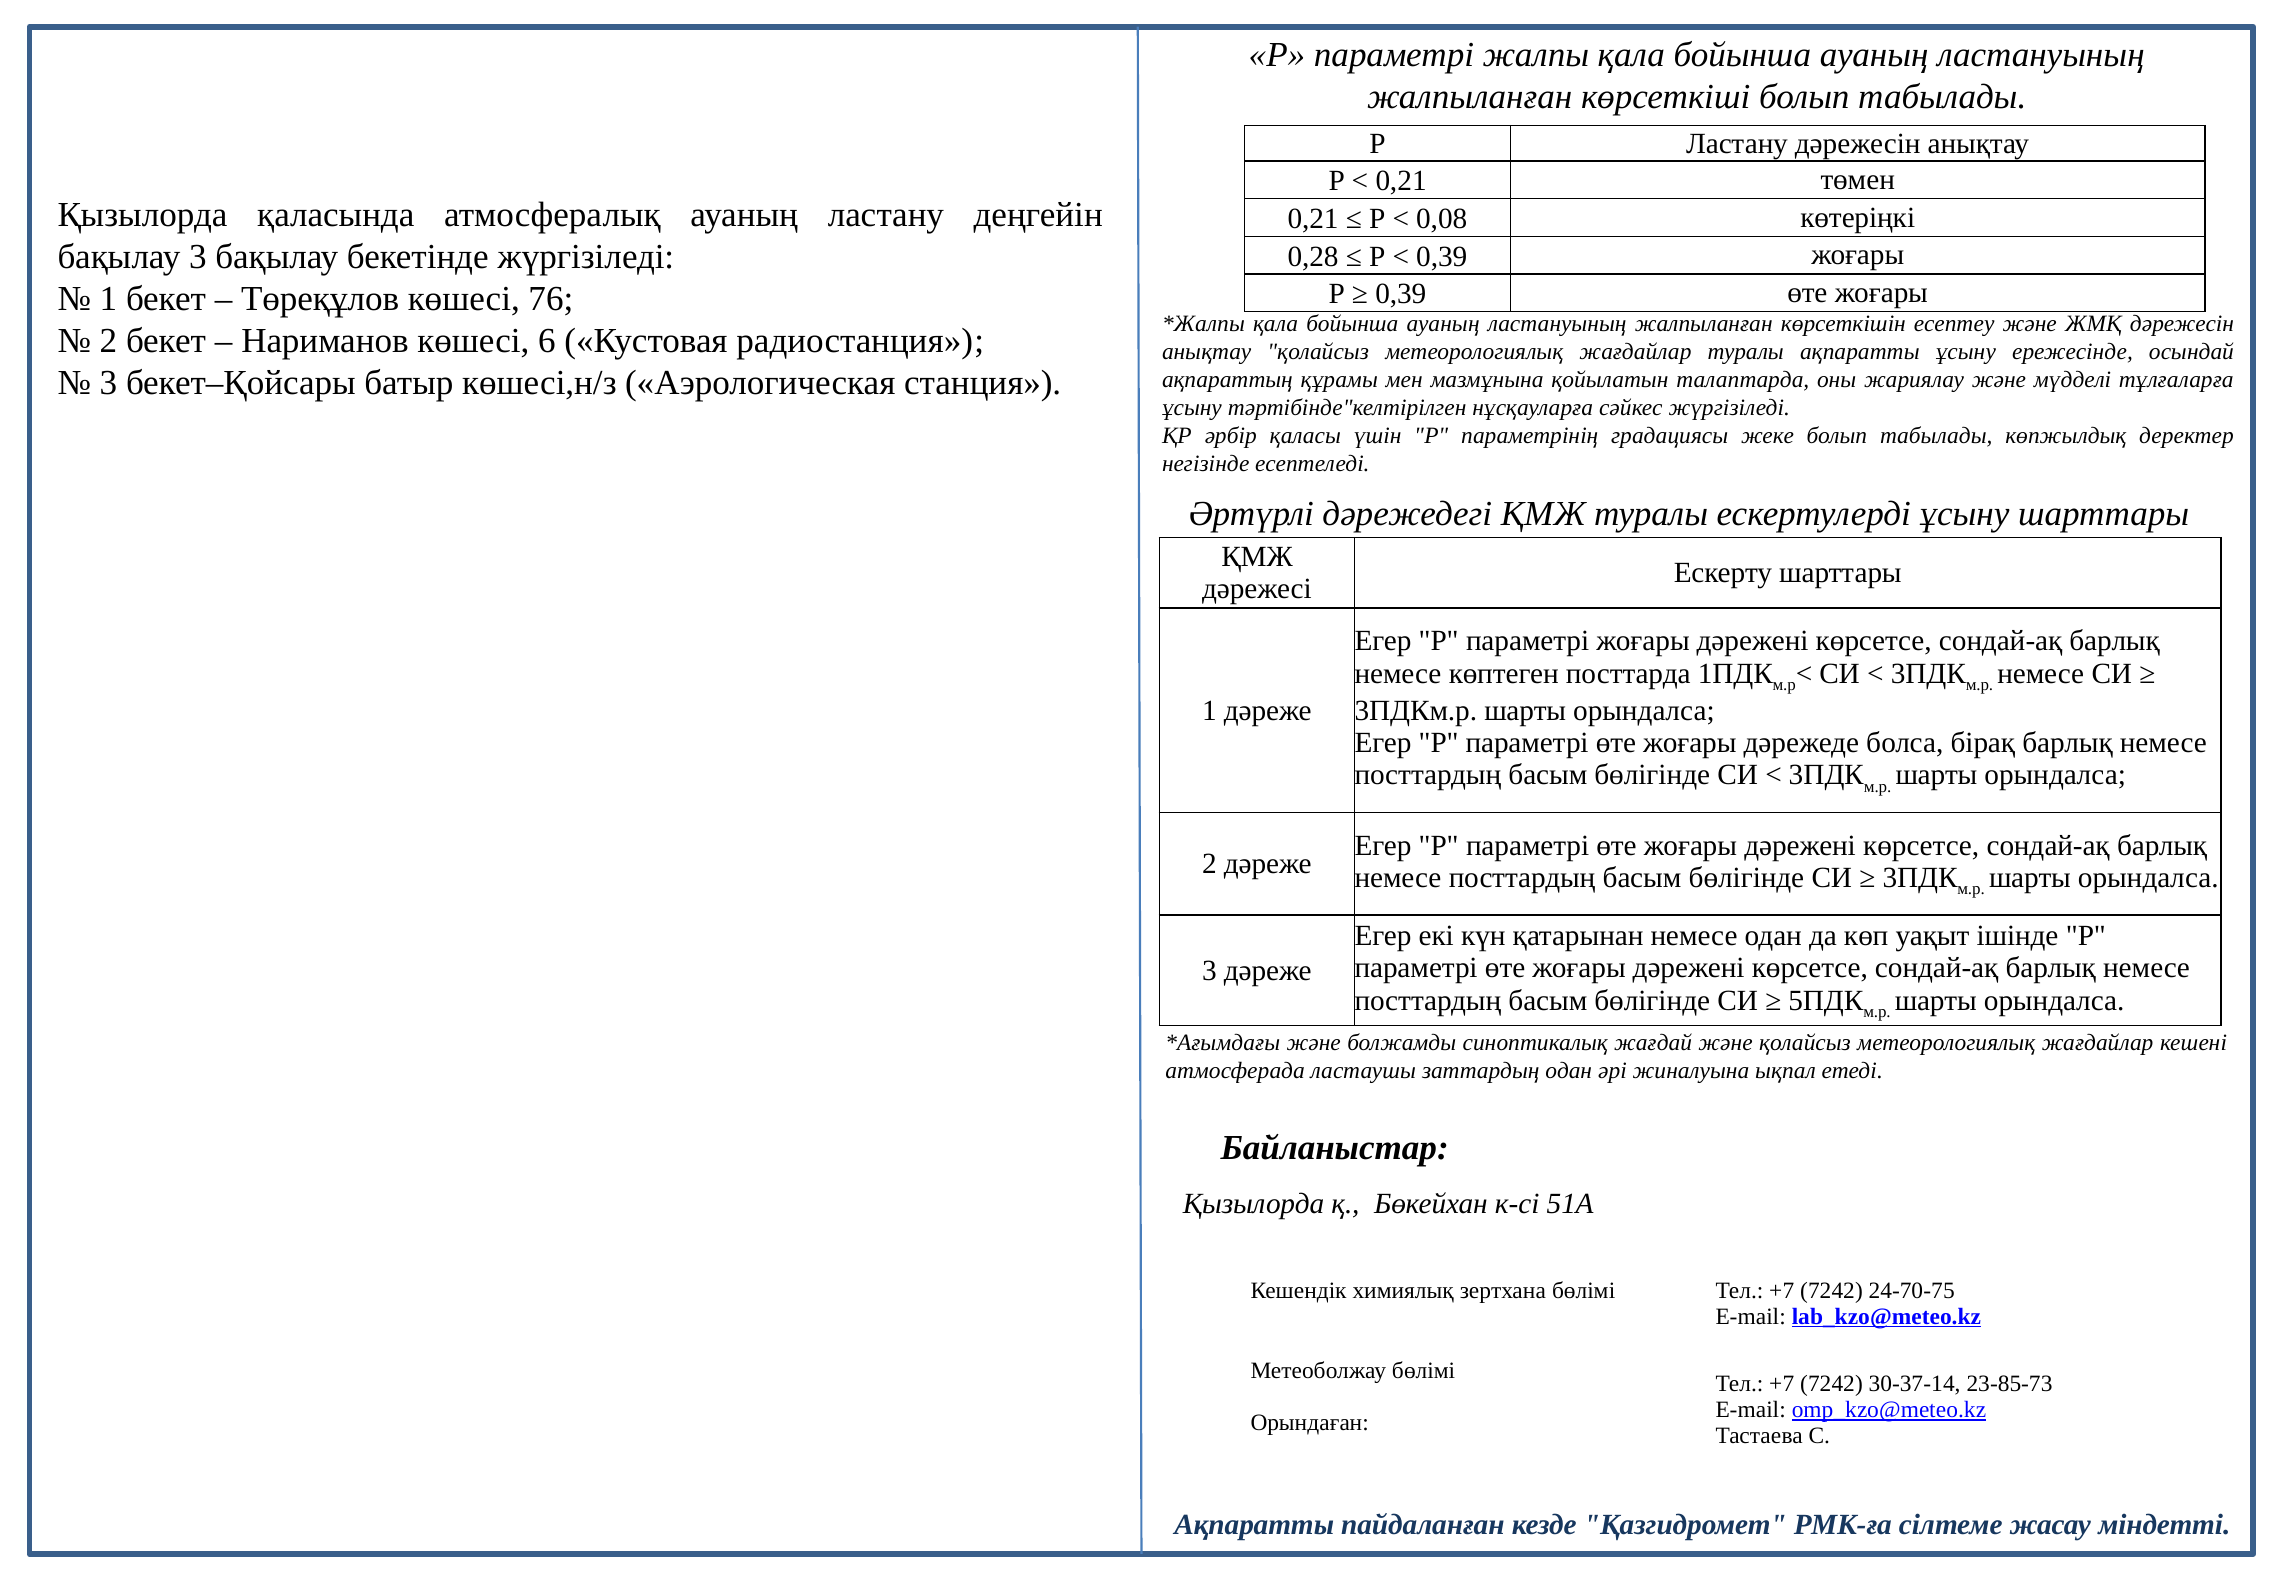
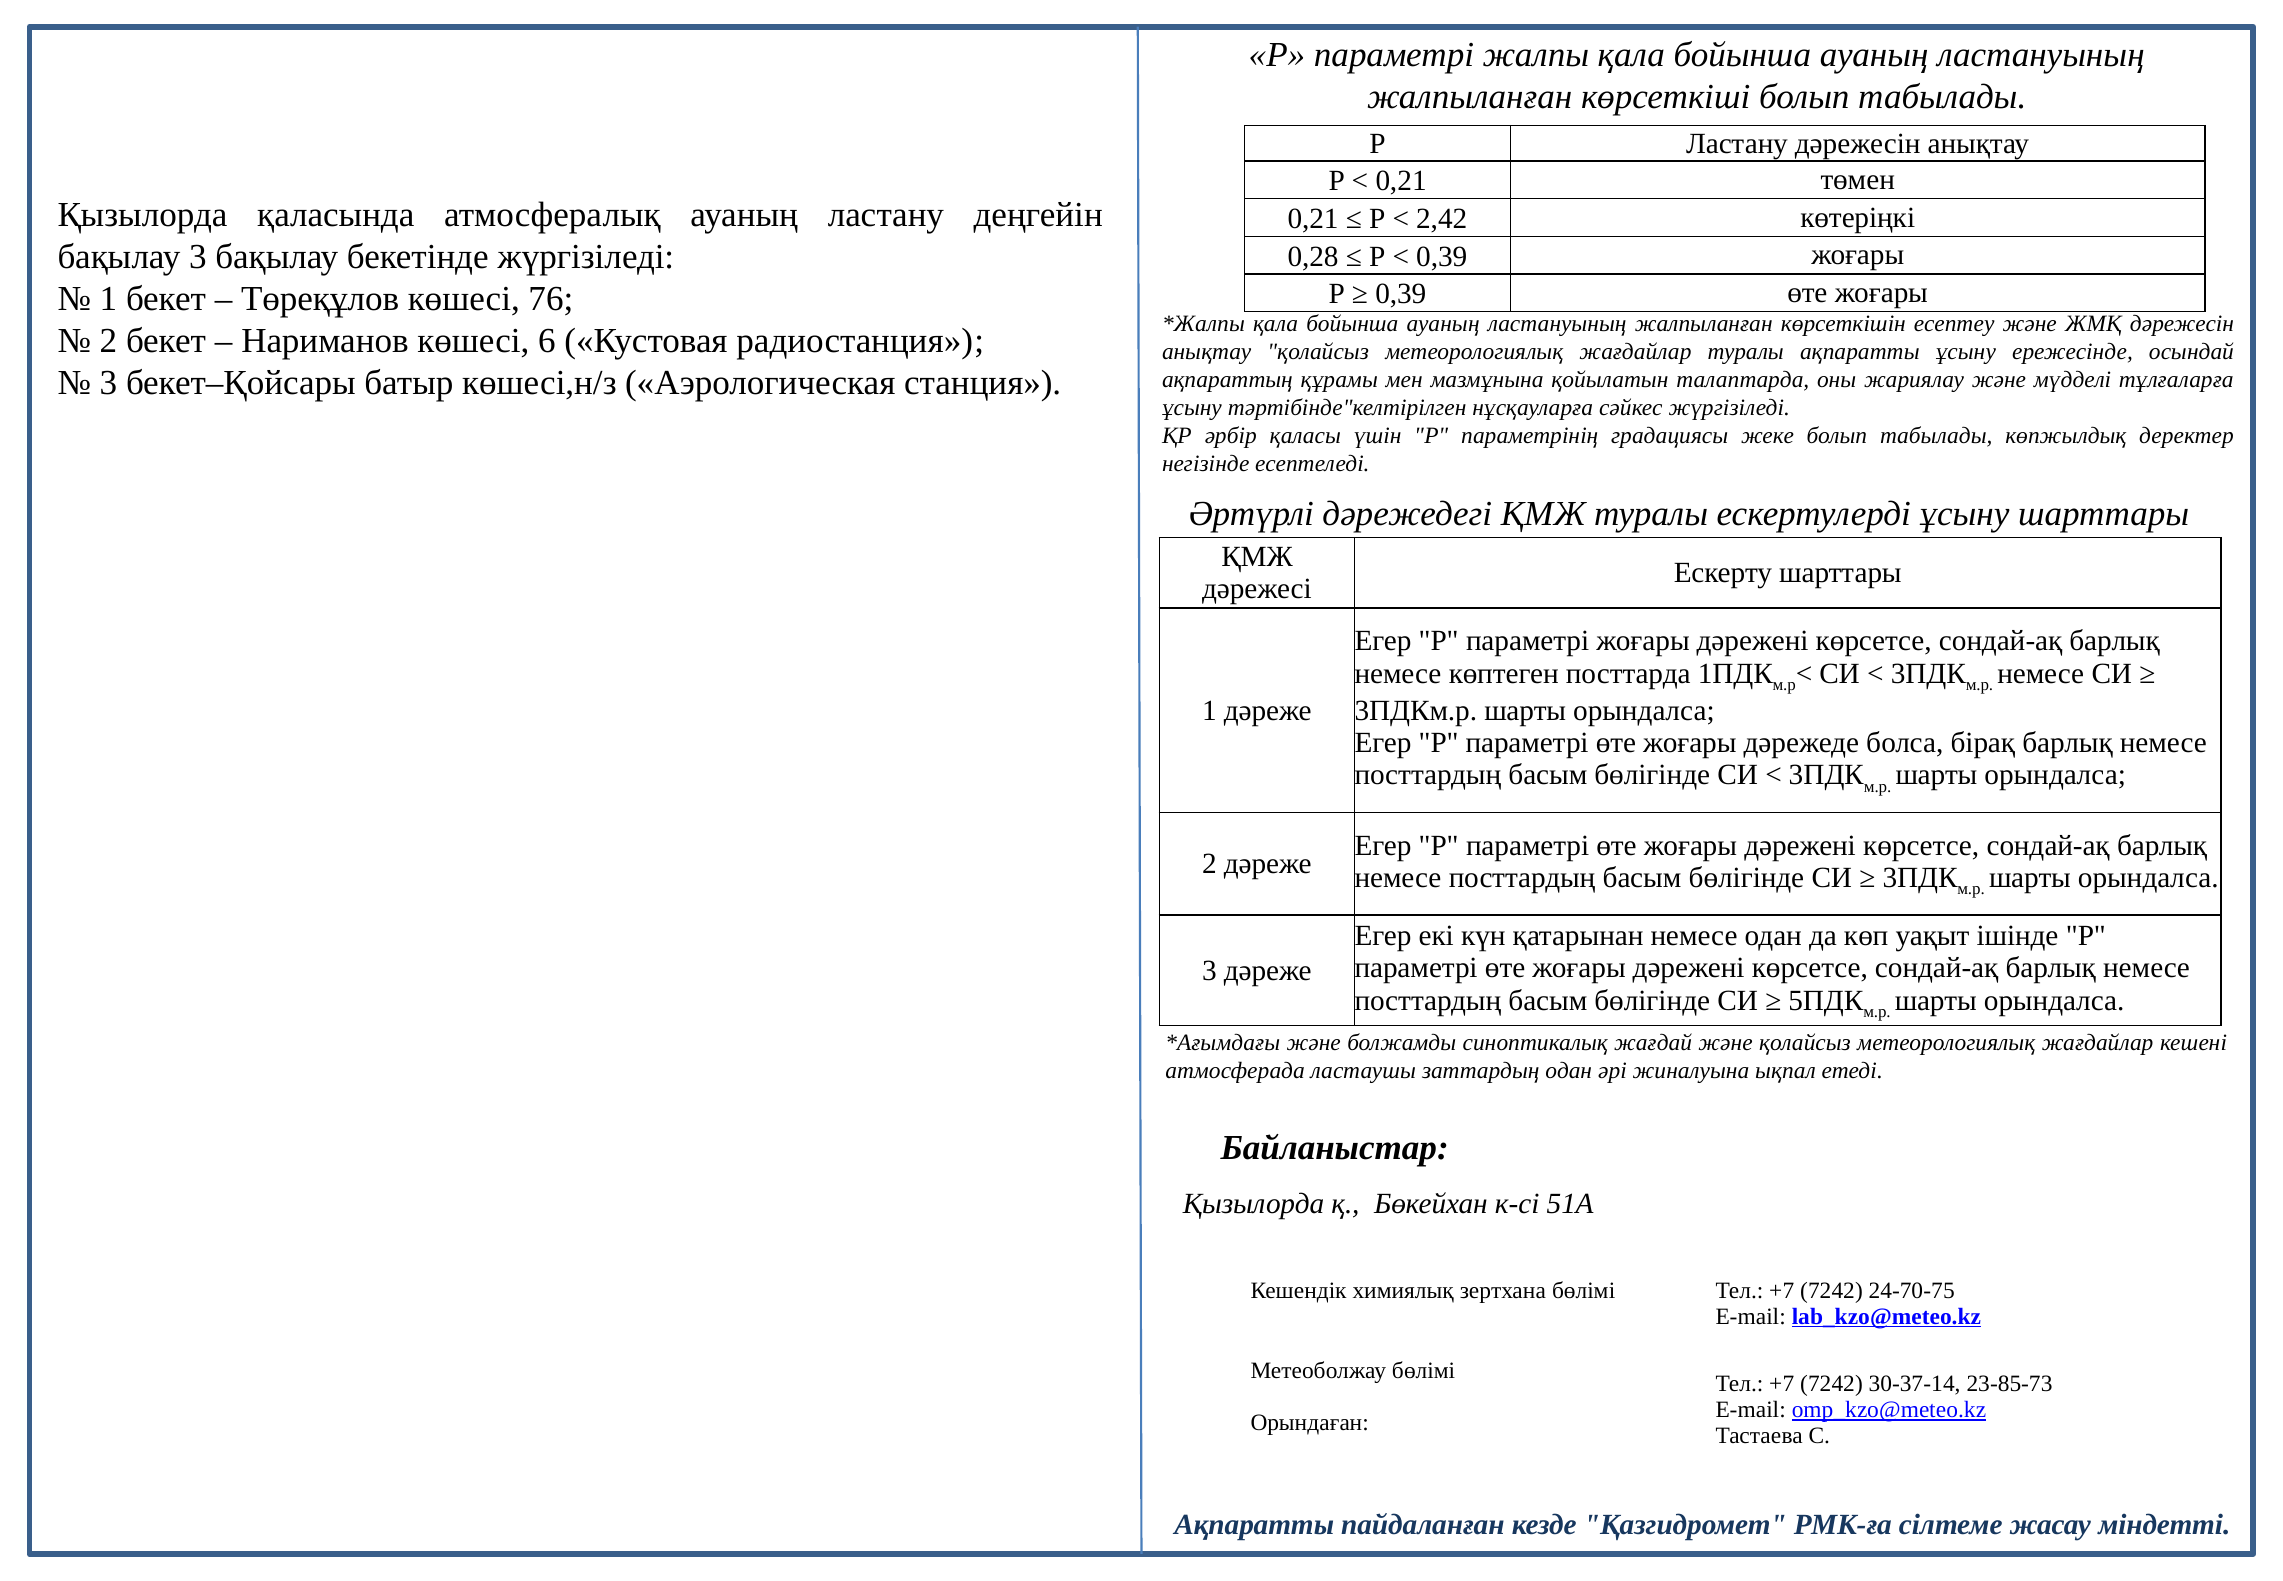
0,08: 0,08 -> 2,42
